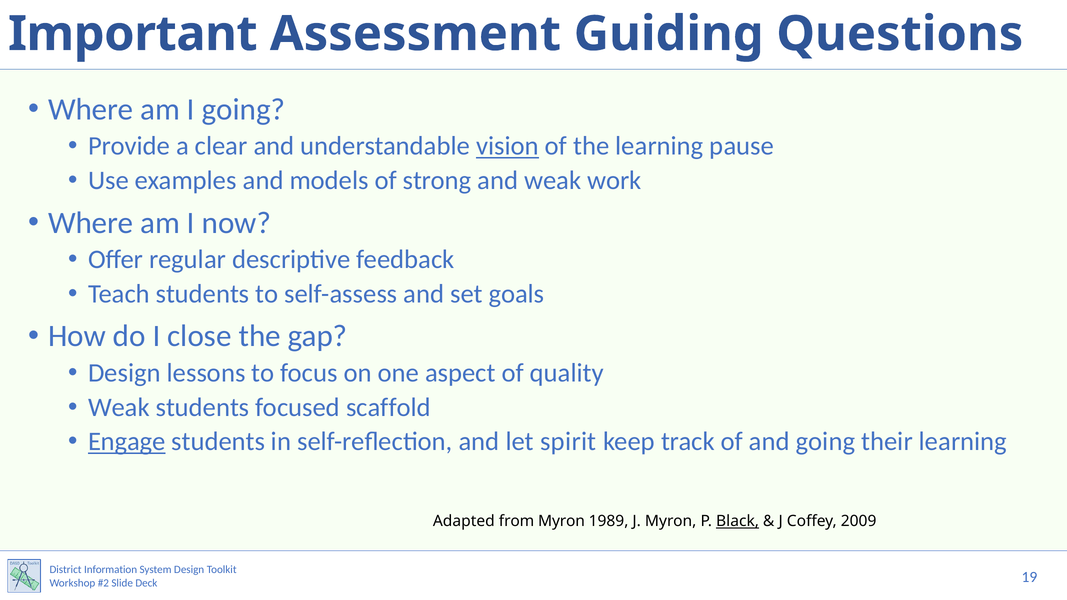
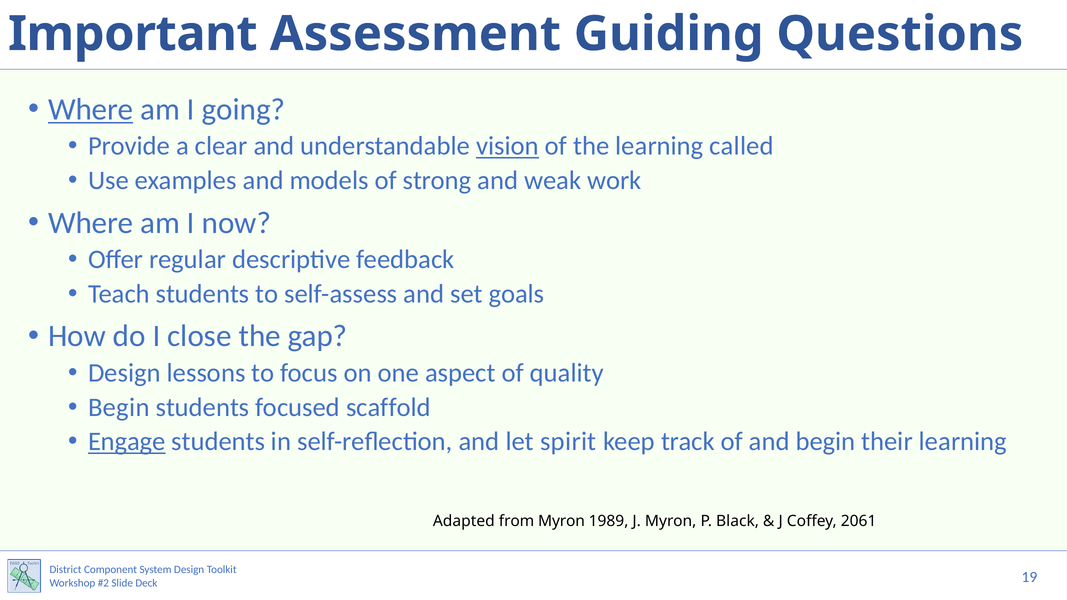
Where at (91, 109) underline: none -> present
pause: pause -> called
Weak at (119, 407): Weak -> Begin
and going: going -> begin
Black underline: present -> none
2009: 2009 -> 2061
Information: Information -> Component
